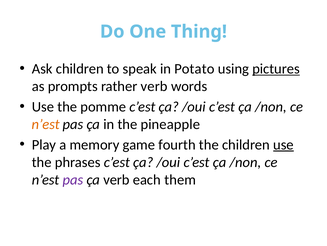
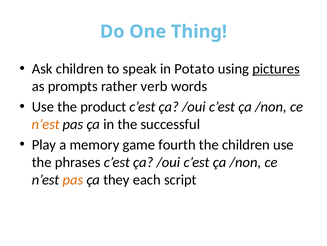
pomme: pomme -> product
pineapple: pineapple -> successful
use at (283, 144) underline: present -> none
pas at (73, 179) colour: purple -> orange
ça verb: verb -> they
them: them -> script
